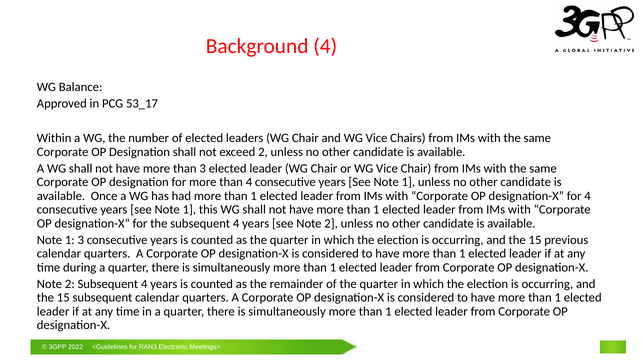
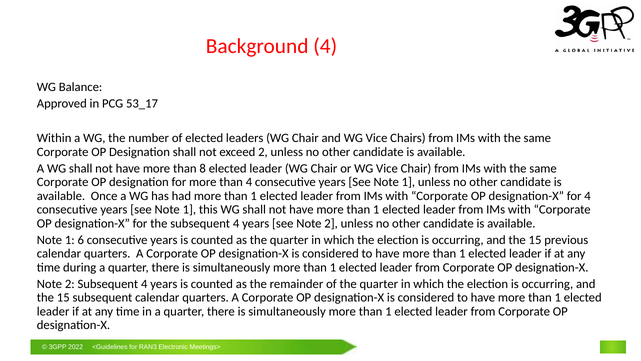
than 3: 3 -> 8
1 3: 3 -> 6
